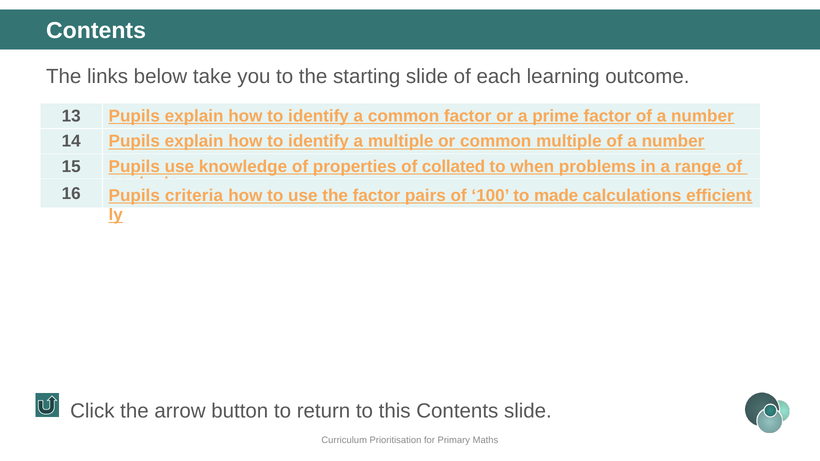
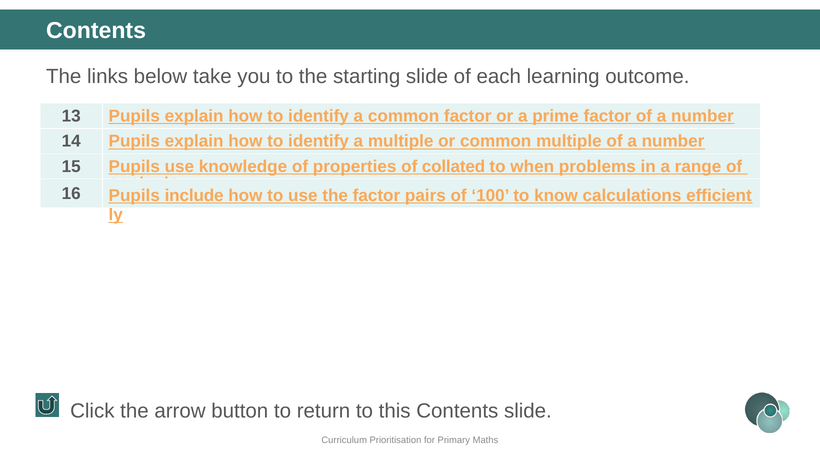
criteria: criteria -> include
made: made -> know
